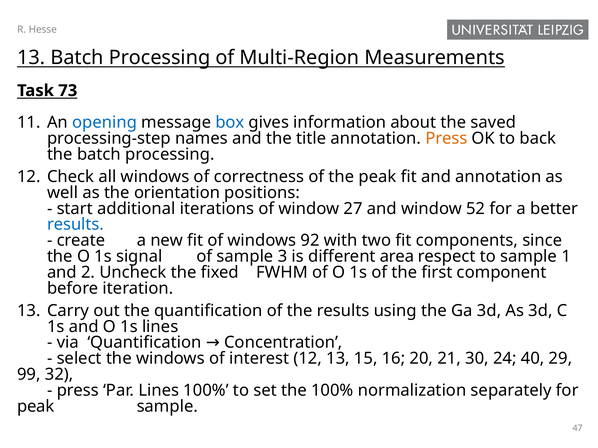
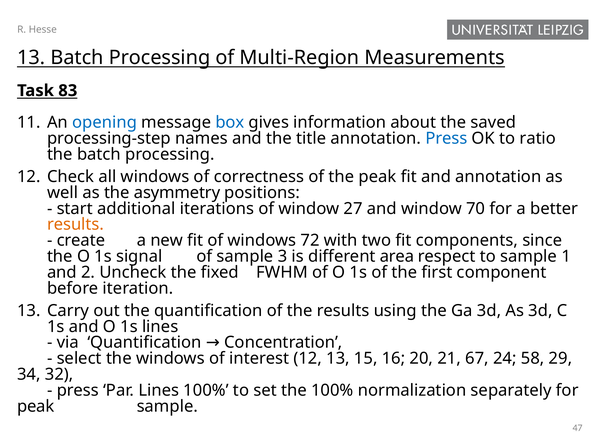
73: 73 -> 83
Press at (446, 139) colour: orange -> blue
back: back -> ratio
orientation: orientation -> asymmetry
52: 52 -> 70
results at (75, 225) colour: blue -> orange
92: 92 -> 72
30: 30 -> 67
40: 40 -> 58
99: 99 -> 34
